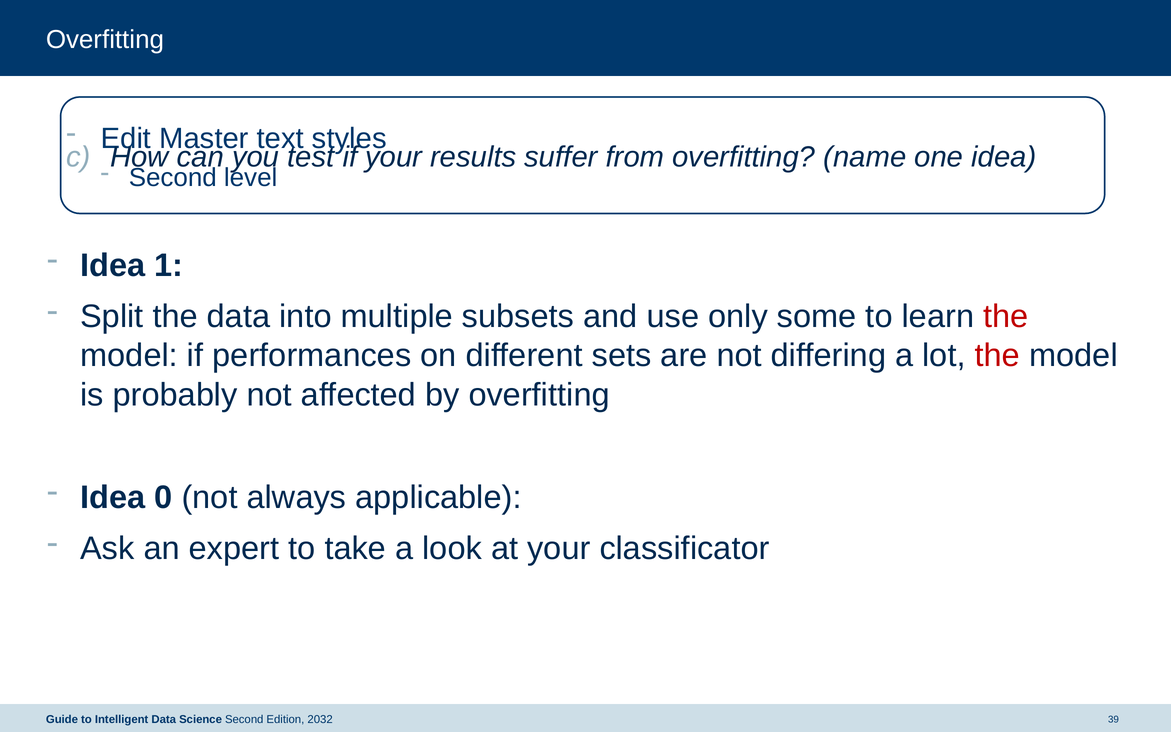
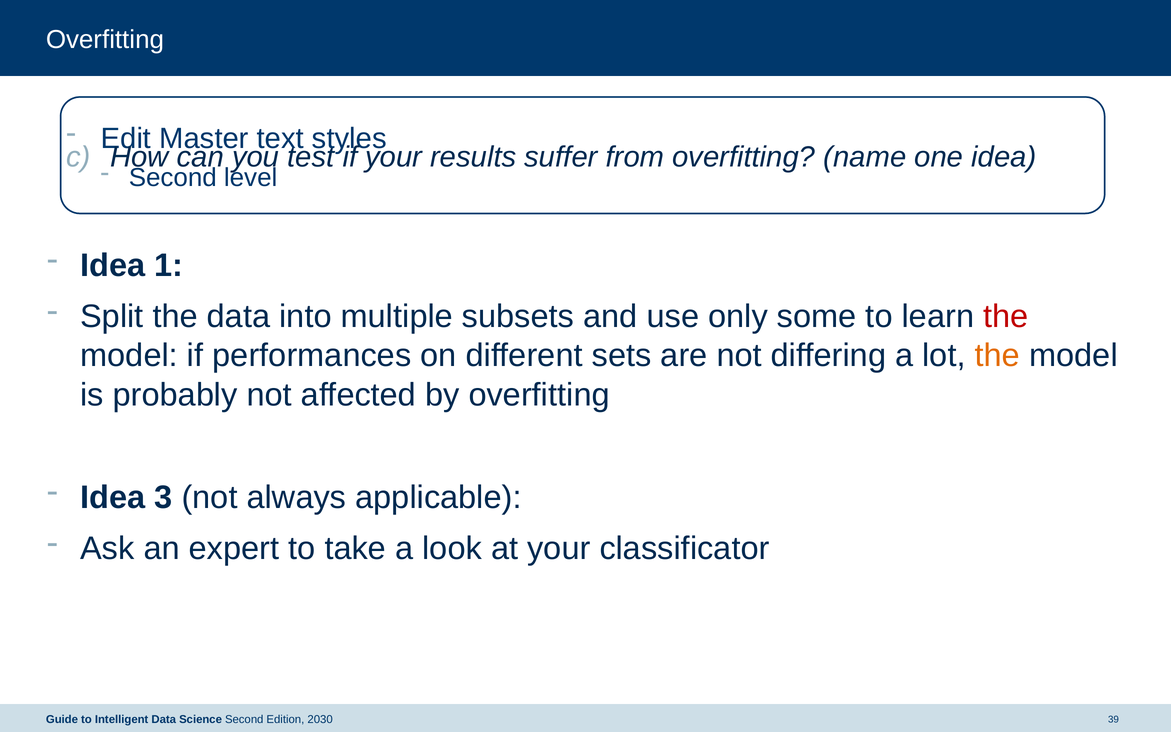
the at (997, 356) colour: red -> orange
0: 0 -> 3
2032: 2032 -> 2030
